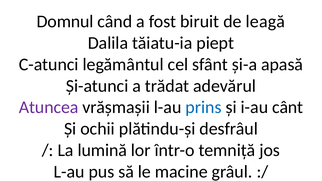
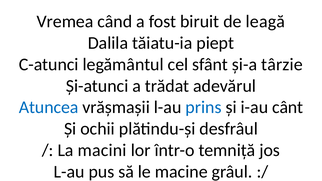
Domnul: Domnul -> Vremea
apasă: apasă -> târzie
Atuncea colour: purple -> blue
lumină: lumină -> macini
